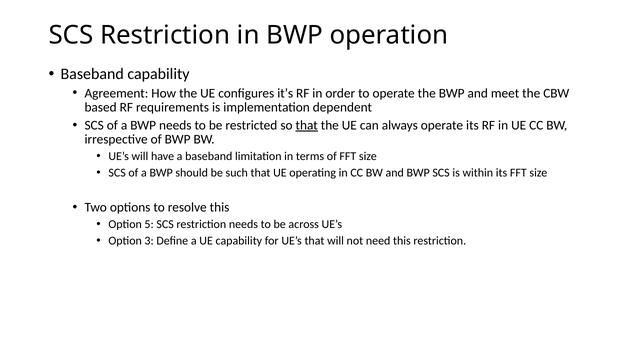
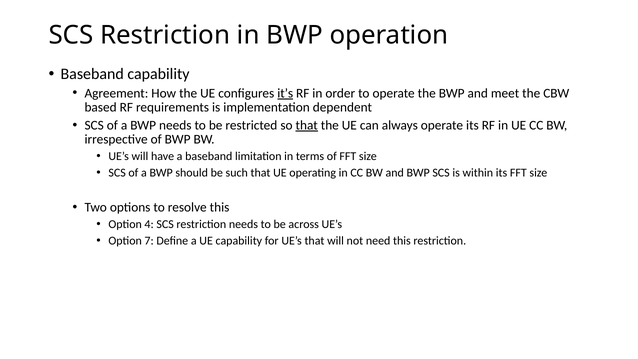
it’s underline: none -> present
5: 5 -> 4
3: 3 -> 7
